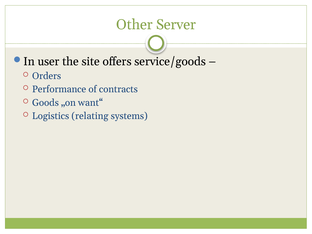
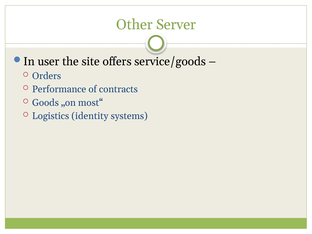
want“: want“ -> most“
relating: relating -> identity
